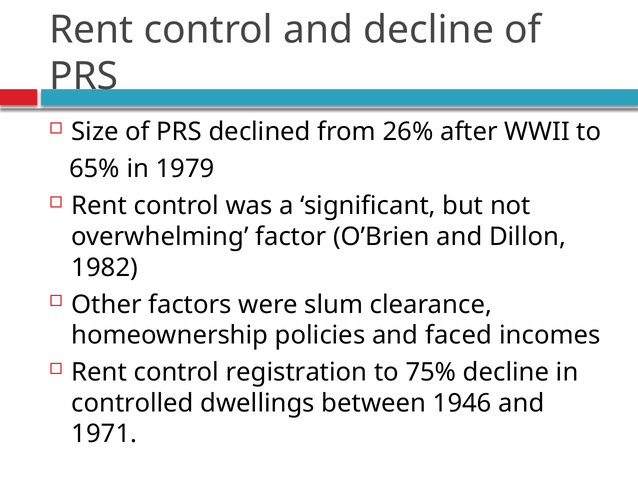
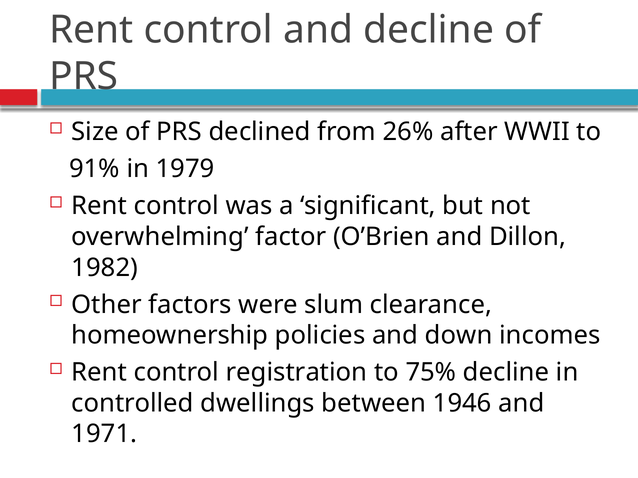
65%: 65% -> 91%
faced: faced -> down
